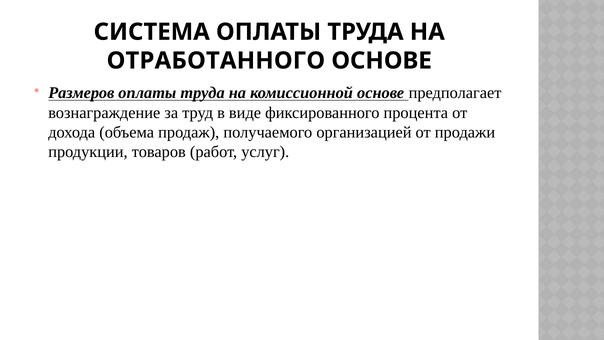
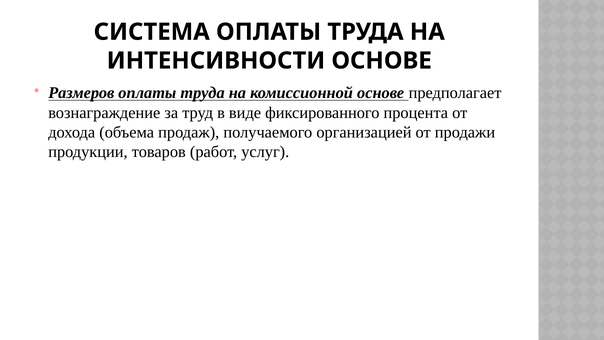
ОТРАБОТАННОГО: ОТРАБОТАННОГО -> ИНТЕНСИВНОСТИ
